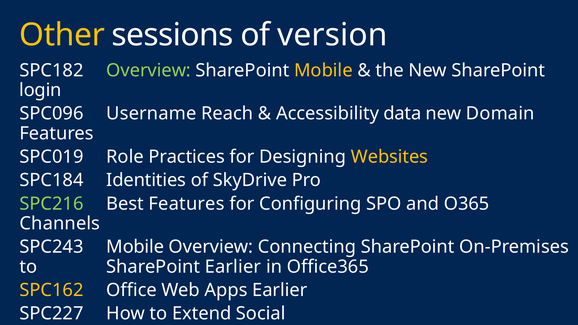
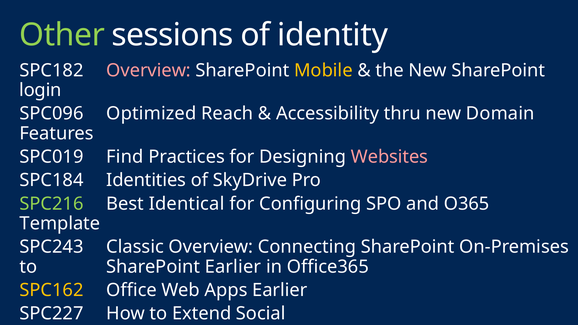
Other colour: yellow -> light green
version: version -> identity
Overview at (149, 70) colour: light green -> pink
Username: Username -> Optimized
data: data -> thru
Role: Role -> Find
Websites colour: yellow -> pink
Best Features: Features -> Identical
Channels: Channels -> Template
SPC243 Mobile: Mobile -> Classic
